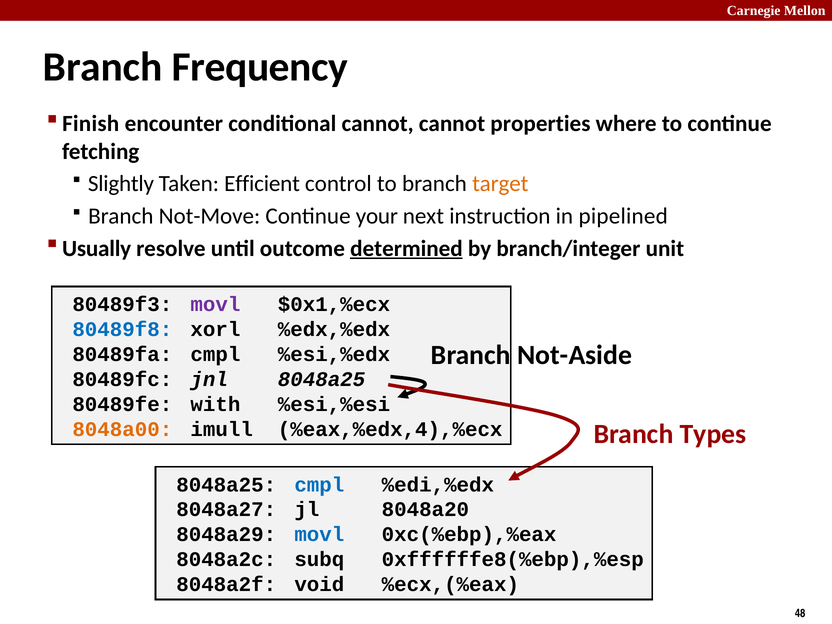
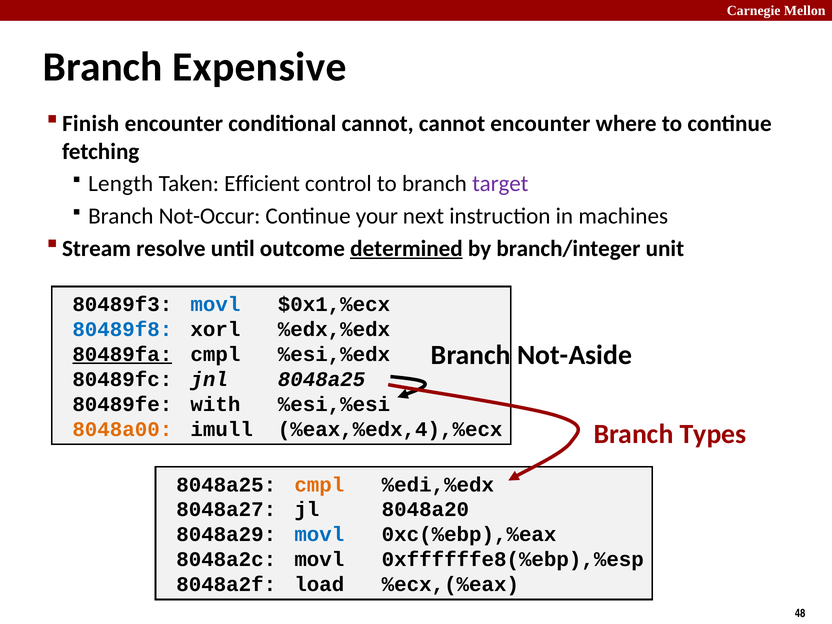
Frequency: Frequency -> Expensive
cannot properties: properties -> encounter
Slightly: Slightly -> Length
target colour: orange -> purple
Not-Move: Not-Move -> Not-Occur
pipelined: pipelined -> machines
Usually: Usually -> Stream
movl at (215, 304) colour: purple -> blue
80489fa underline: none -> present
cmpl at (319, 485) colour: blue -> orange
8048a2c subq: subq -> movl
void: void -> load
